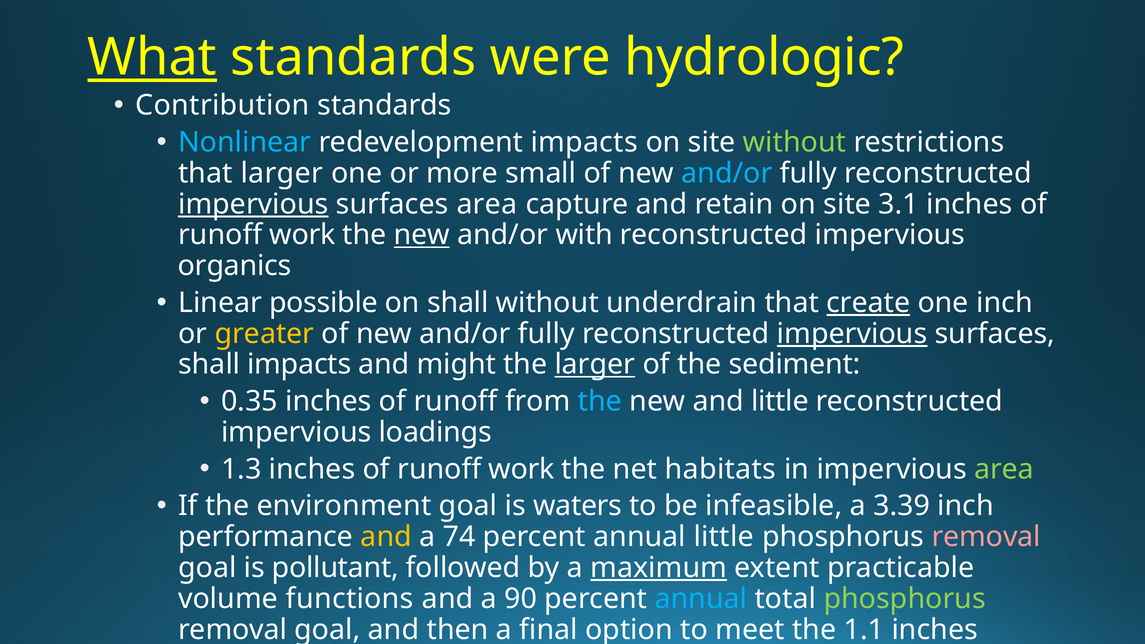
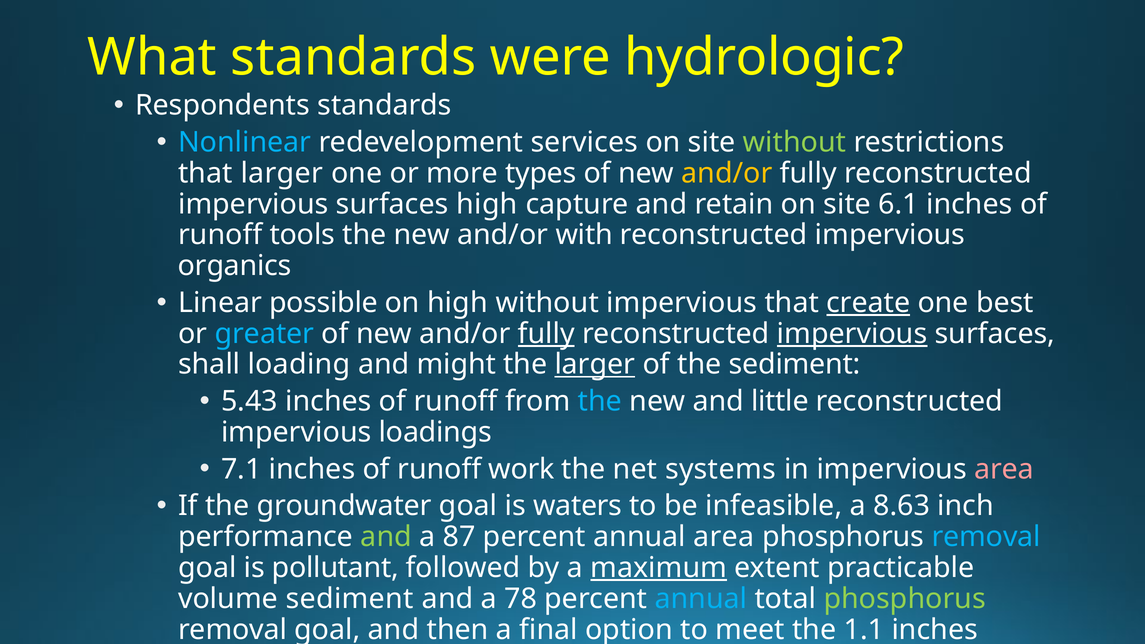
What underline: present -> none
Contribution: Contribution -> Respondents
redevelopment impacts: impacts -> services
small: small -> types
and/or at (727, 173) colour: light blue -> yellow
impervious at (253, 204) underline: present -> none
surfaces area: area -> high
3.1: 3.1 -> 6.1
work at (302, 235): work -> tools
new at (422, 235) underline: present -> none
on shall: shall -> high
without underdrain: underdrain -> impervious
one inch: inch -> best
greater colour: yellow -> light blue
fully at (546, 334) underline: none -> present
shall impacts: impacts -> loading
0.35: 0.35 -> 5.43
1.3: 1.3 -> 7.1
habitats: habitats -> systems
area at (1004, 469) colour: light green -> pink
environment: environment -> groundwater
3.39: 3.39 -> 8.63
and at (386, 537) colour: yellow -> light green
74: 74 -> 87
annual little: little -> area
removal at (986, 537) colour: pink -> light blue
volume functions: functions -> sediment
90: 90 -> 78
